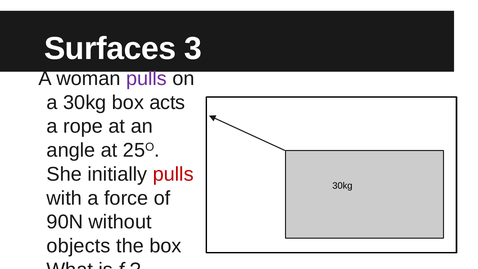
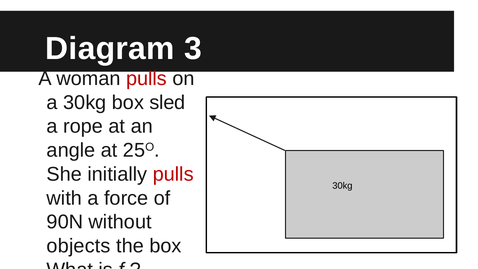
Surfaces: Surfaces -> Diagram
pulls at (146, 79) colour: purple -> red
acts: acts -> sled
